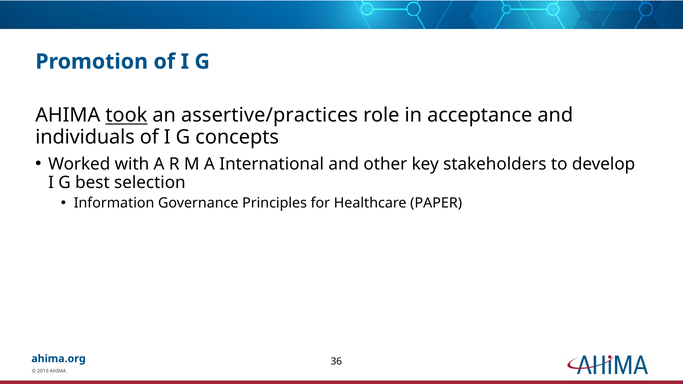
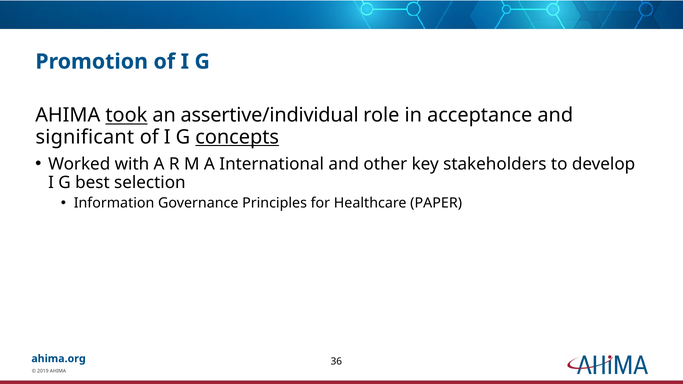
assertive/practices: assertive/practices -> assertive/individual
individuals: individuals -> significant
concepts underline: none -> present
